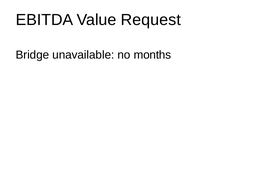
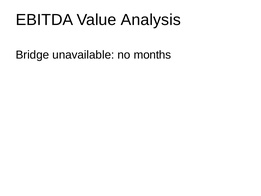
Request: Request -> Analysis
